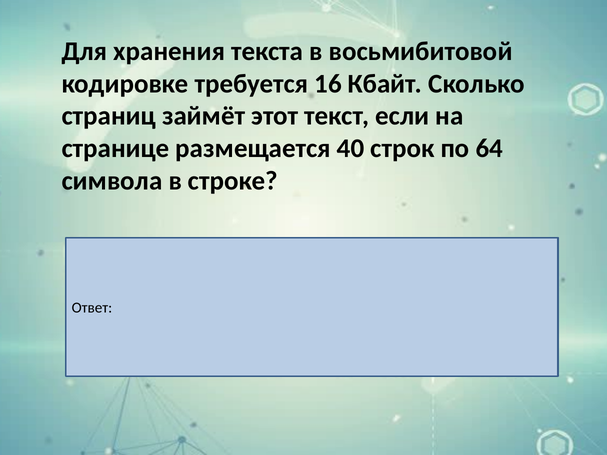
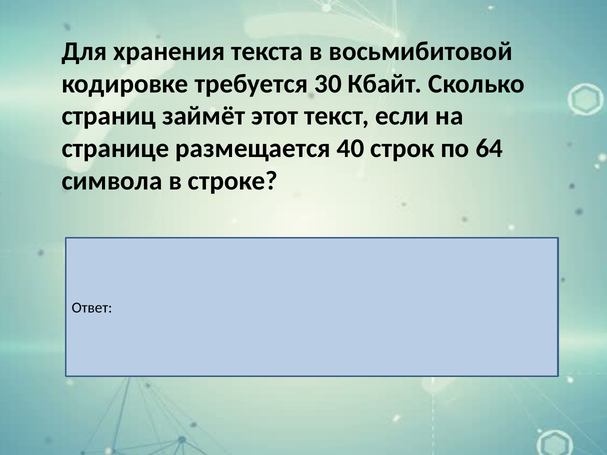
16: 16 -> 30
